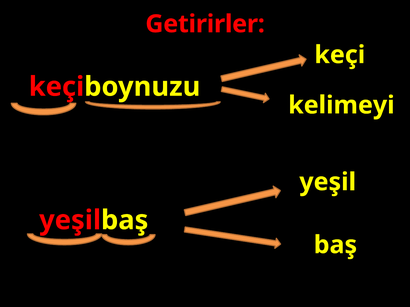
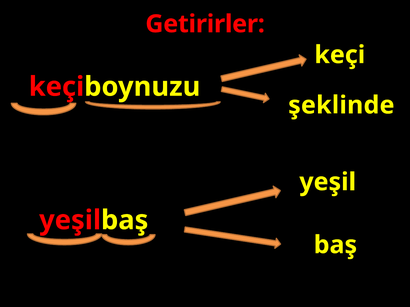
kelimeyi: kelimeyi -> şeklinde
